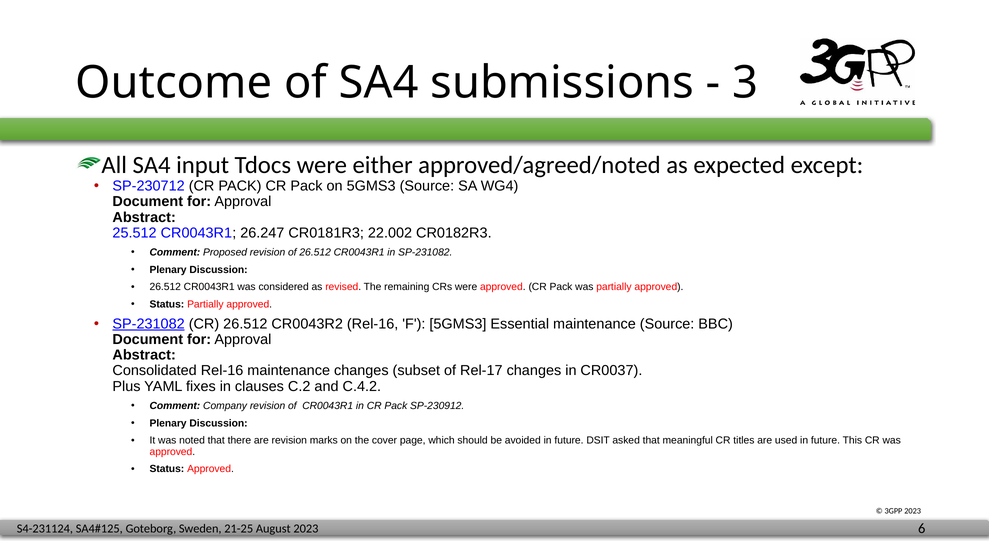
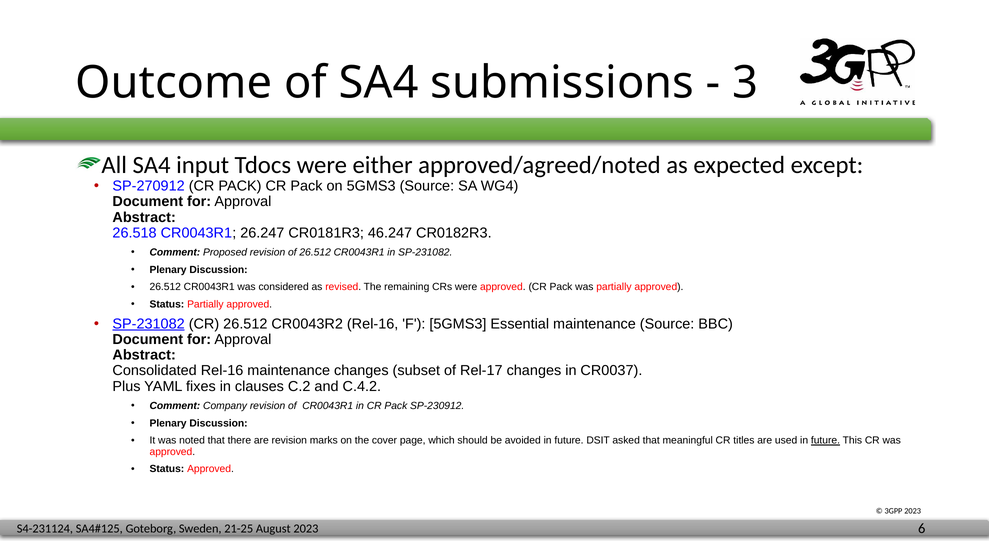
SP-230712: SP-230712 -> SP-270912
25.512: 25.512 -> 26.518
22.002: 22.002 -> 46.247
future at (825, 441) underline: none -> present
